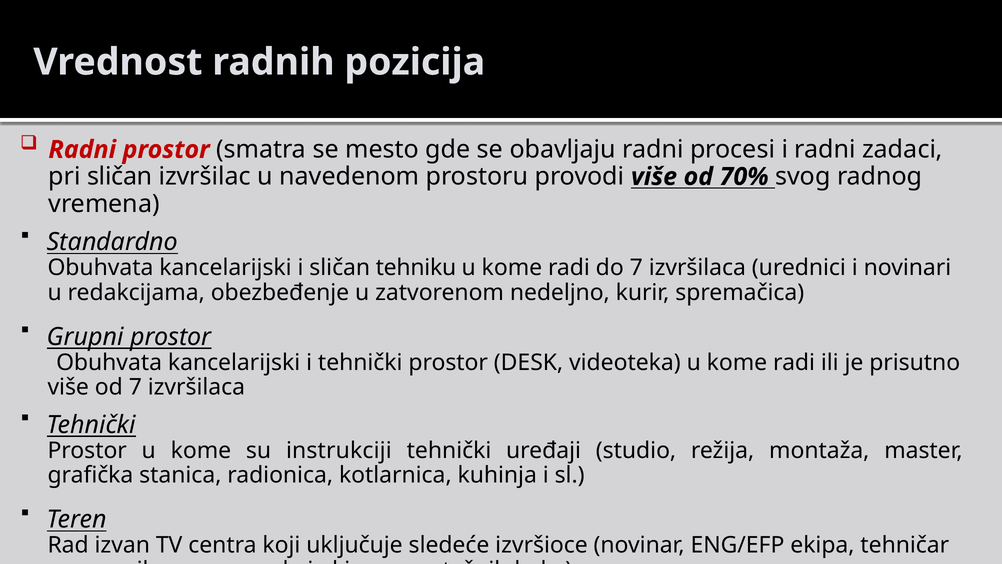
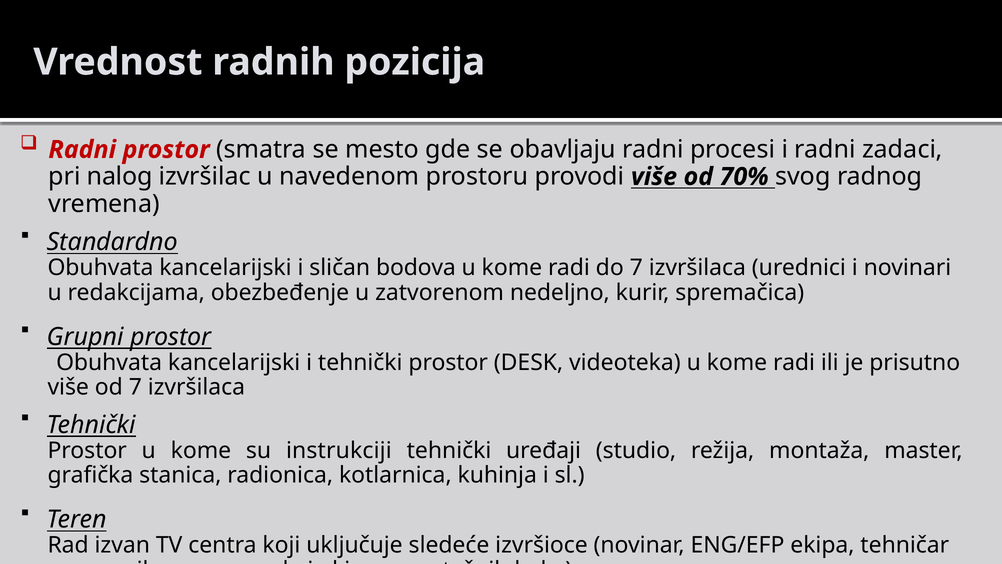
pri sličan: sličan -> nalog
tehniku: tehniku -> bodova
